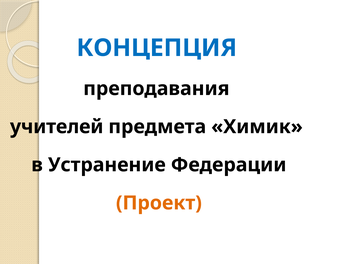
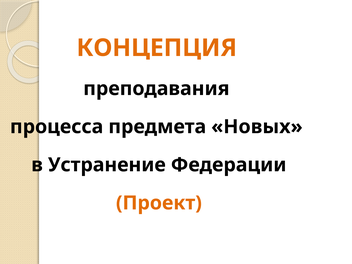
КОНЦЕПЦИЯ colour: blue -> orange
учителей: учителей -> процесса
Химик: Химик -> Новых
